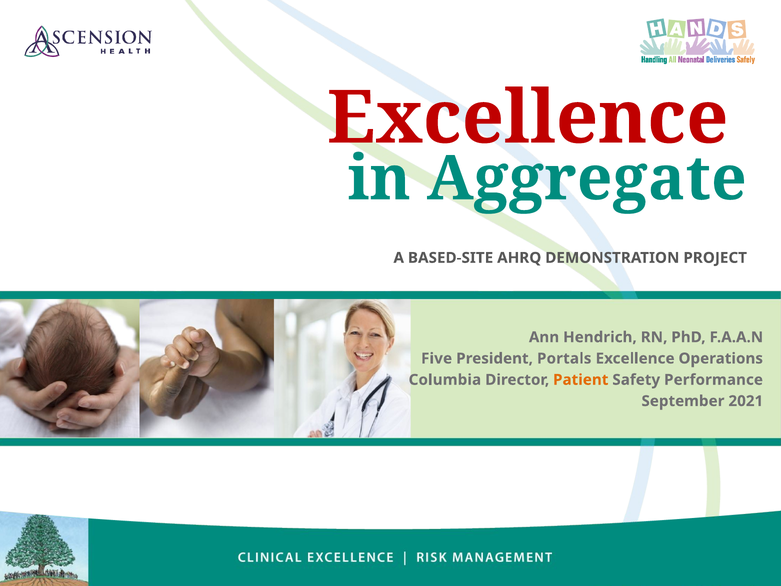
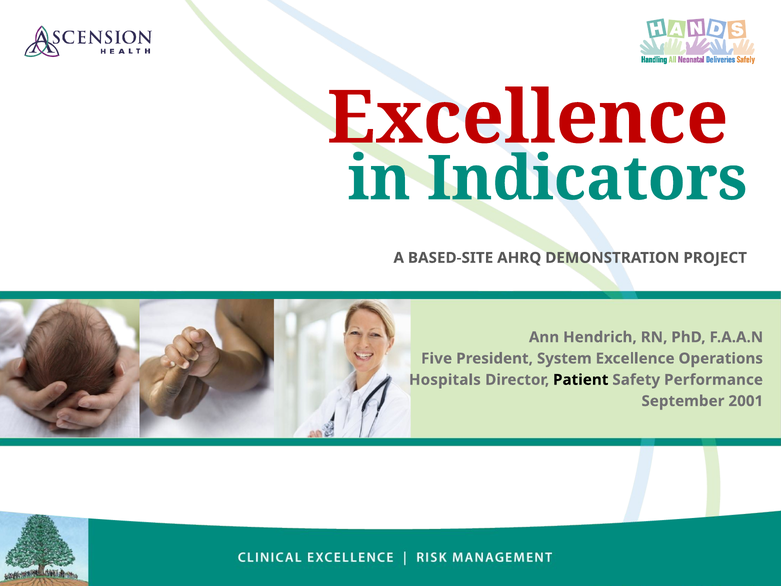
Aggregate: Aggregate -> Indicators
Portals: Portals -> System
Columbia: Columbia -> Hospitals
Patient colour: orange -> black
2021: 2021 -> 2001
